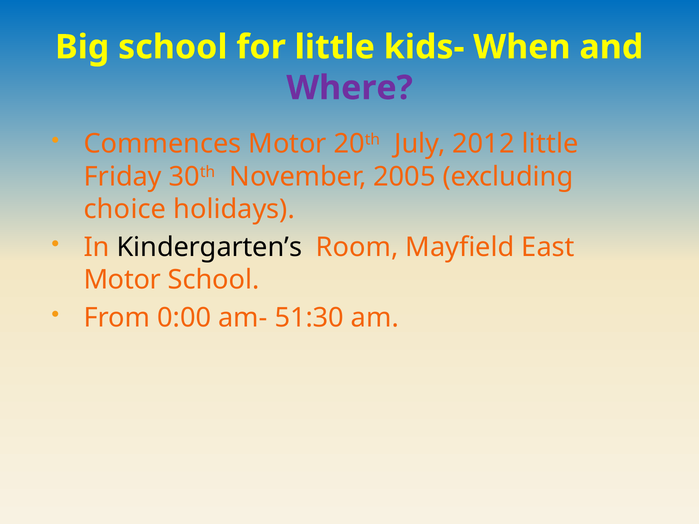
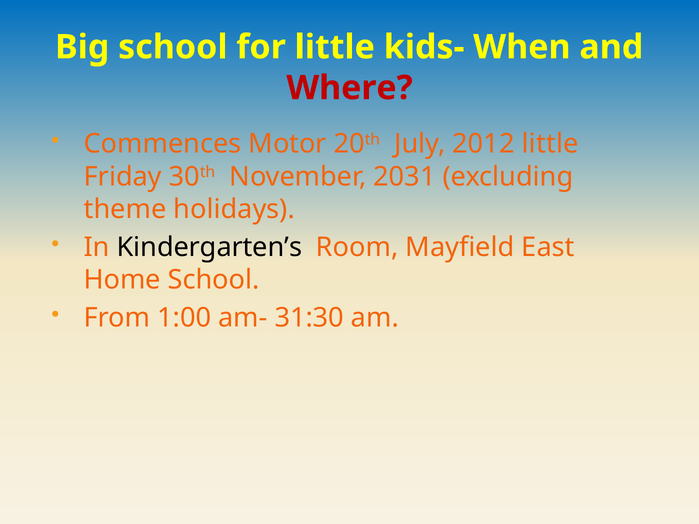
Where colour: purple -> red
2005: 2005 -> 2031
choice: choice -> theme
Motor at (122, 280): Motor -> Home
0:00: 0:00 -> 1:00
51:30: 51:30 -> 31:30
